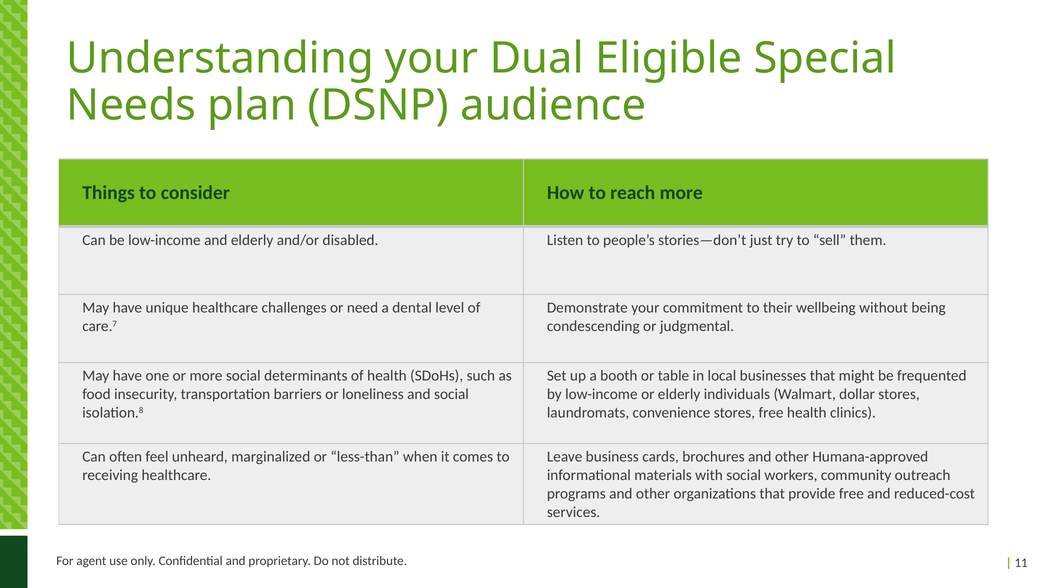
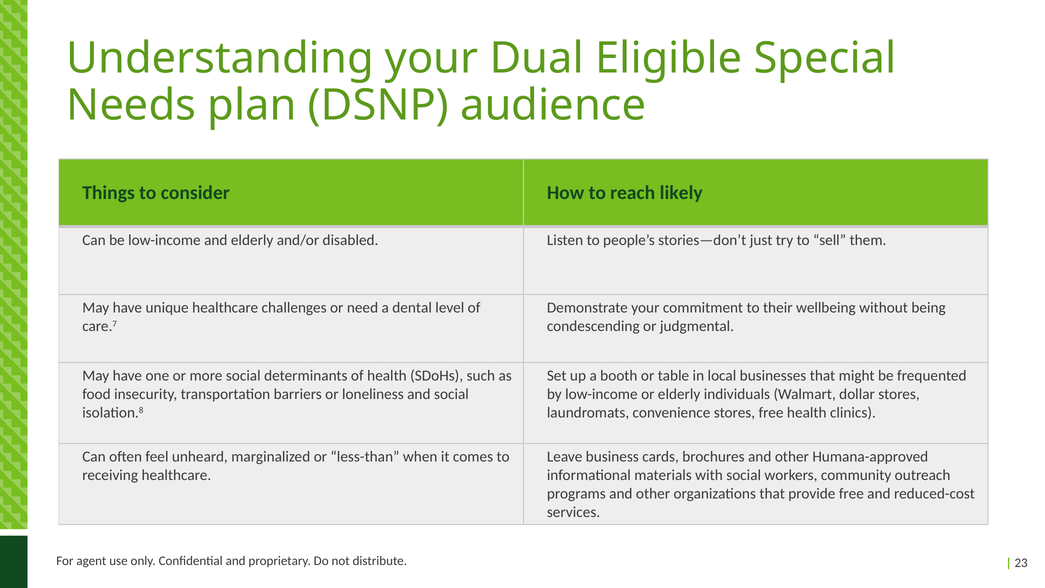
reach more: more -> likely
11: 11 -> 23
